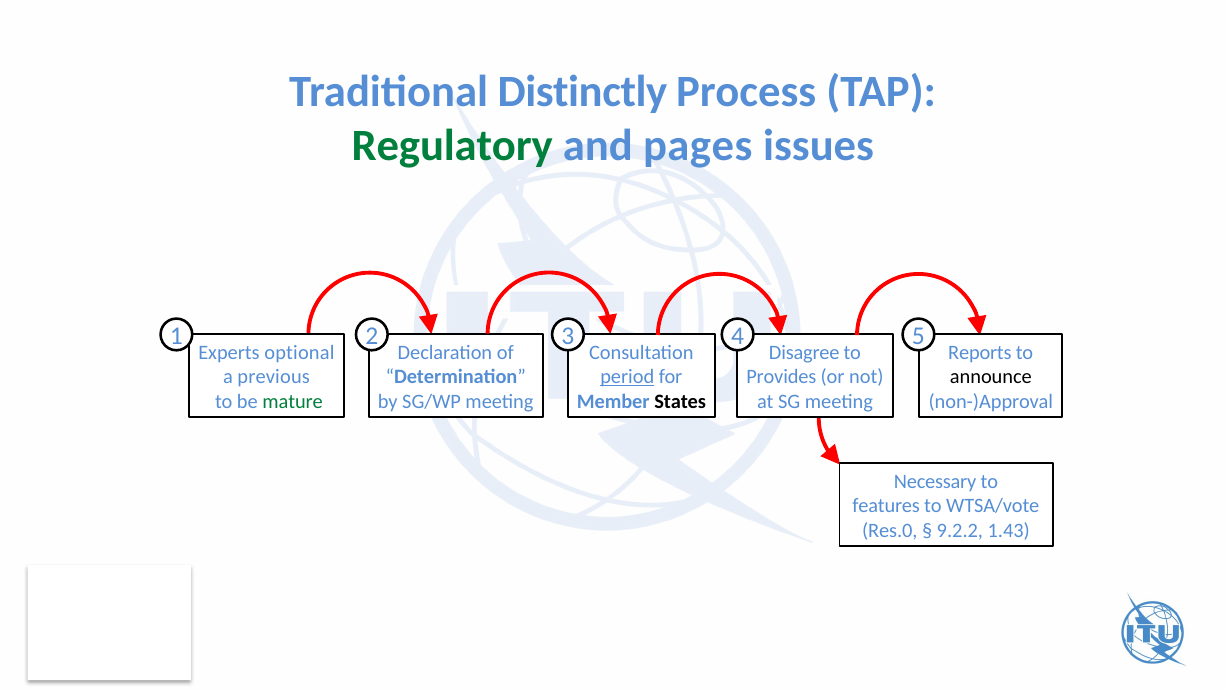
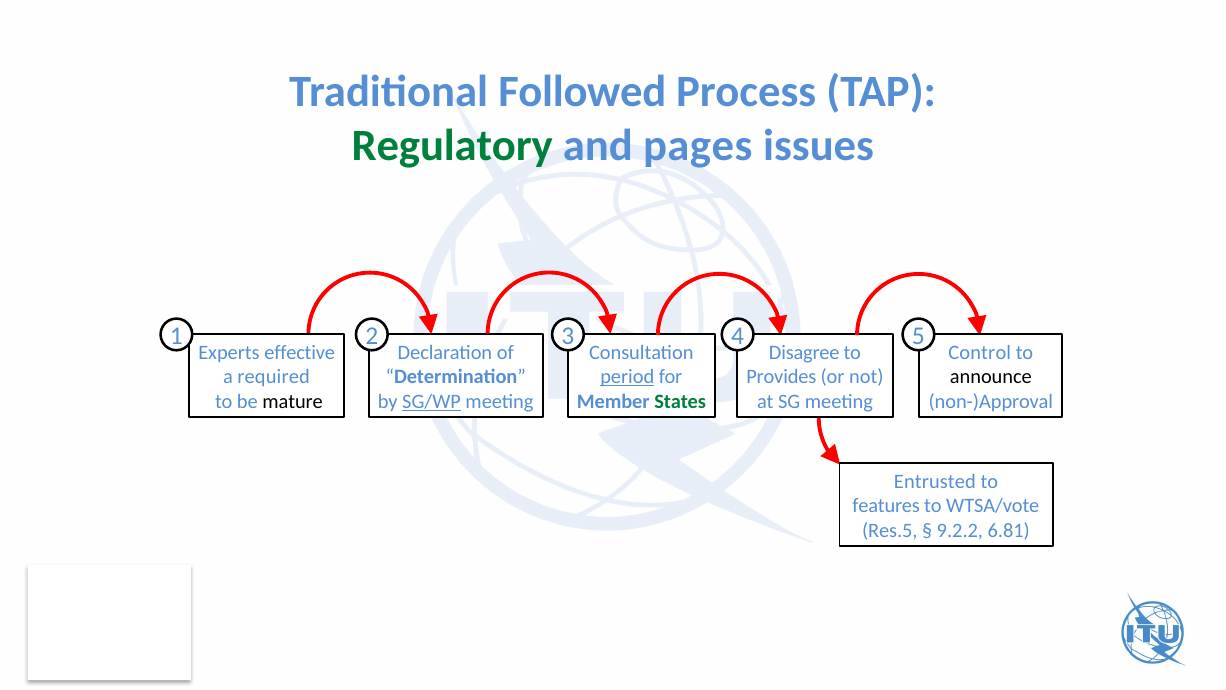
Distinctly: Distinctly -> Followed
optional: optional -> effective
Reports: Reports -> Control
previous: previous -> required
mature colour: green -> black
SG/WP underline: none -> present
States colour: black -> green
Necessary: Necessary -> Entrusted
Res.0: Res.0 -> Res.5
1.43: 1.43 -> 6.81
